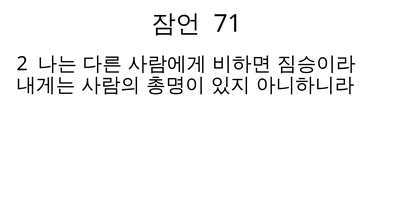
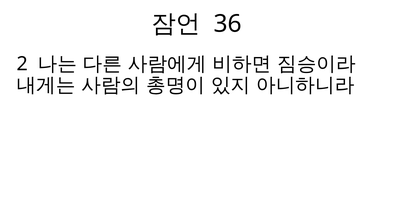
71: 71 -> 36
